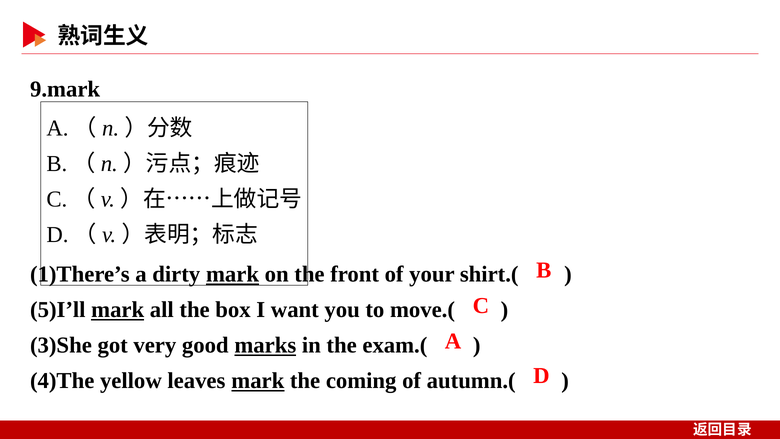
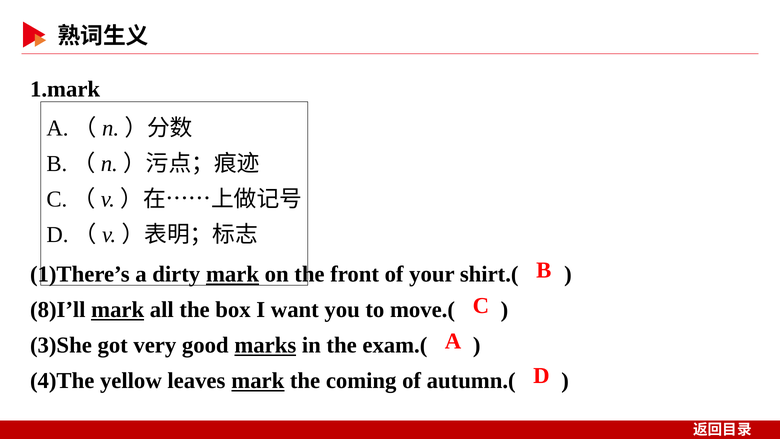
9.mark: 9.mark -> 1.mark
5)I’ll: 5)I’ll -> 8)I’ll
